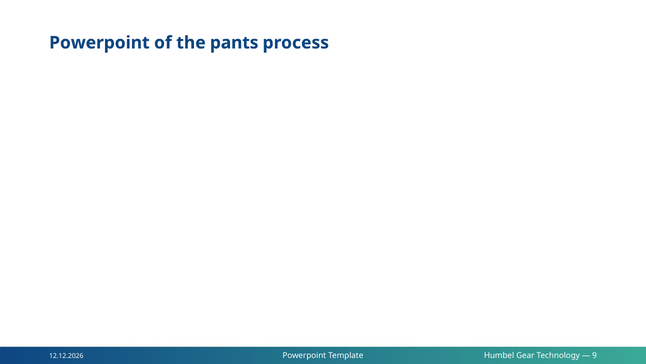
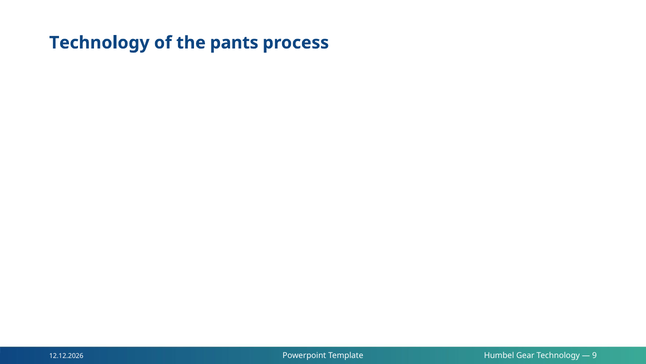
Powerpoint at (99, 43): Powerpoint -> Technology
